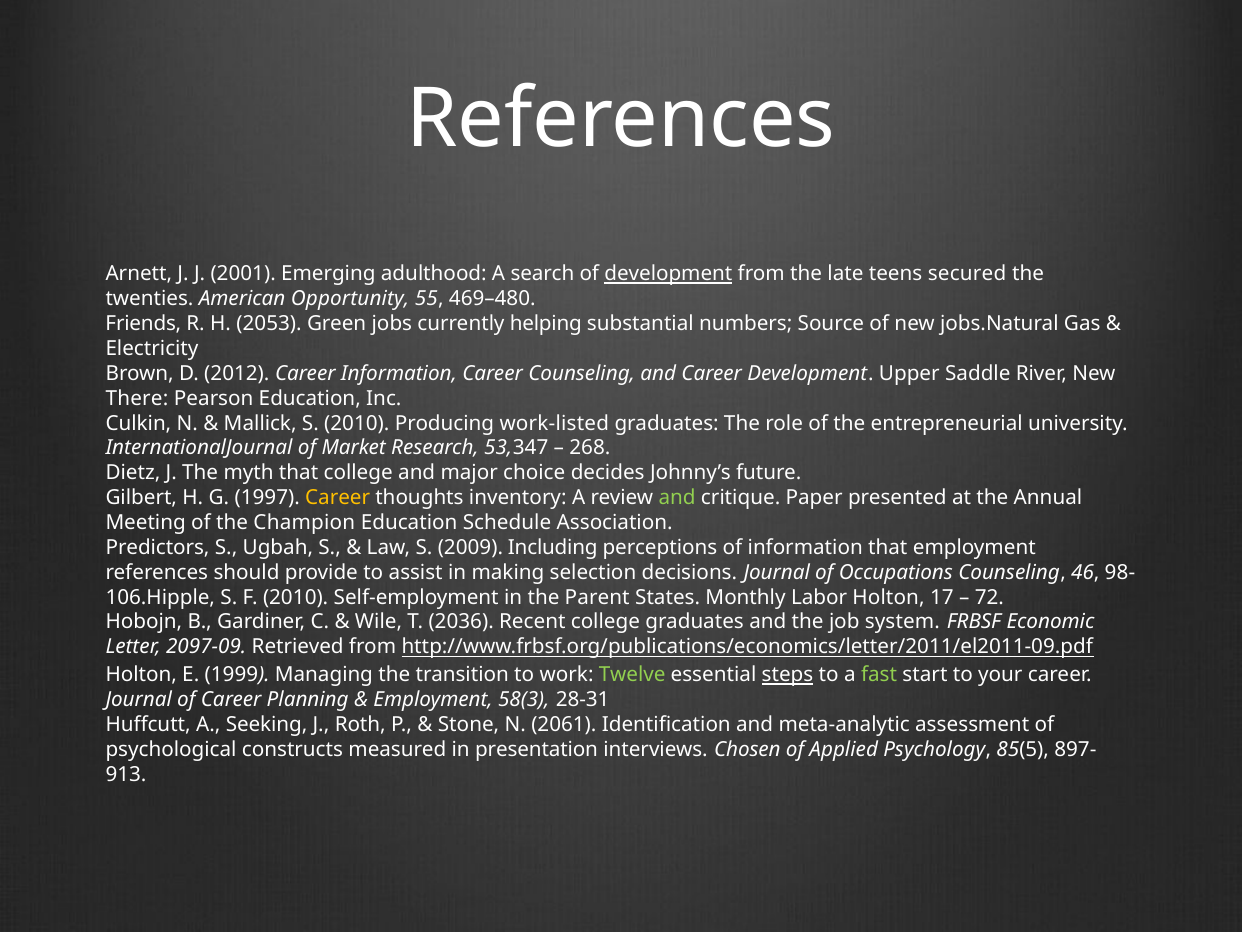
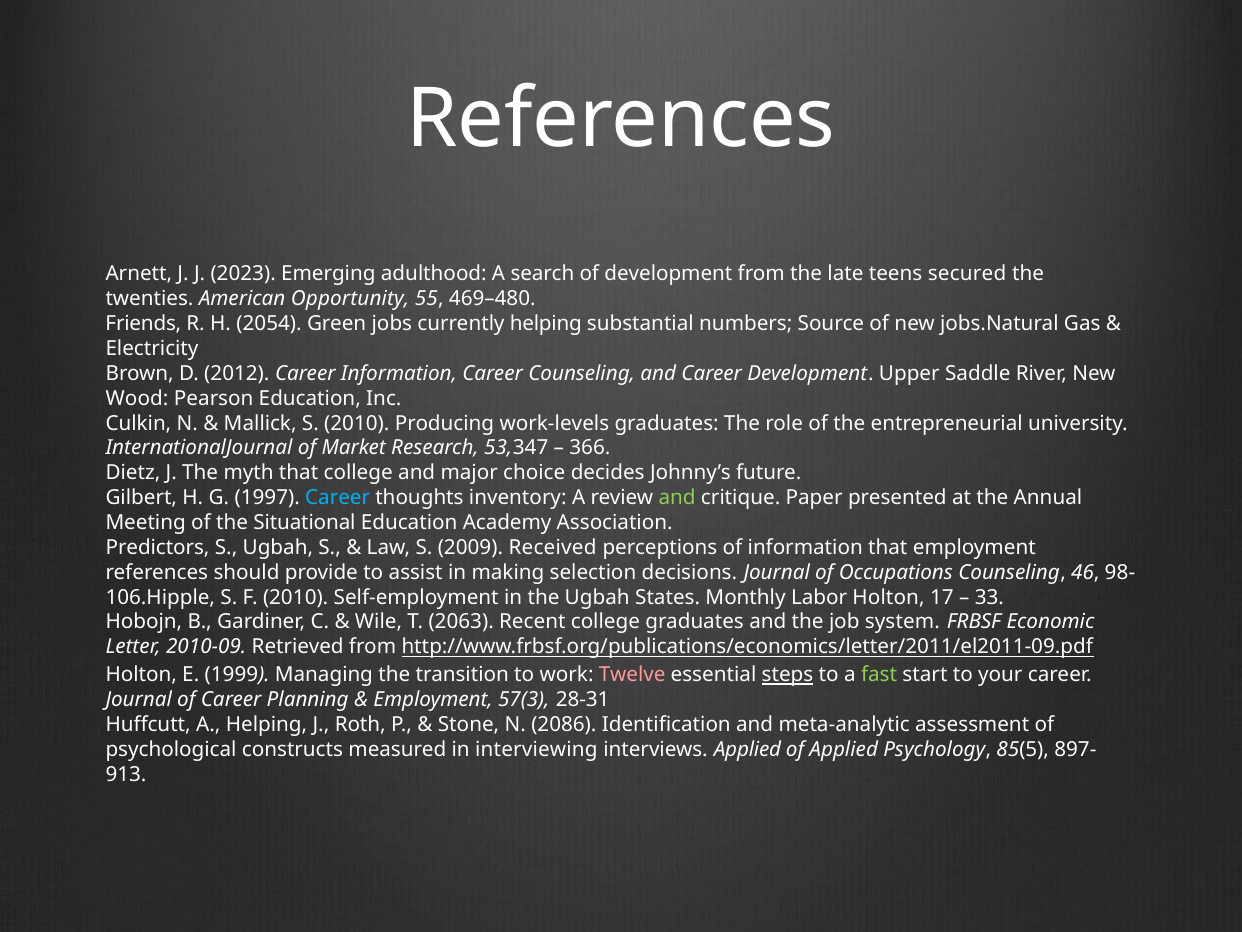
2001: 2001 -> 2023
development at (668, 274) underline: present -> none
2053: 2053 -> 2054
There: There -> Wood
work-listed: work-listed -> work-levels
268: 268 -> 366
Career at (338, 498) colour: yellow -> light blue
Champion: Champion -> Situational
Schedule: Schedule -> Academy
Including: Including -> Received
the Parent: Parent -> Ugbah
72: 72 -> 33
2036: 2036 -> 2063
2097-09: 2097-09 -> 2010-09
Twelve colour: light green -> pink
58(3: 58(3 -> 57(3
A Seeking: Seeking -> Helping
2061: 2061 -> 2086
presentation: presentation -> interviewing
interviews Chosen: Chosen -> Applied
